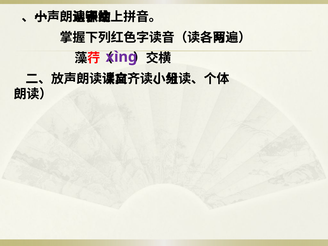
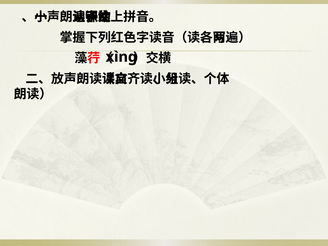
xìng colour: purple -> black
